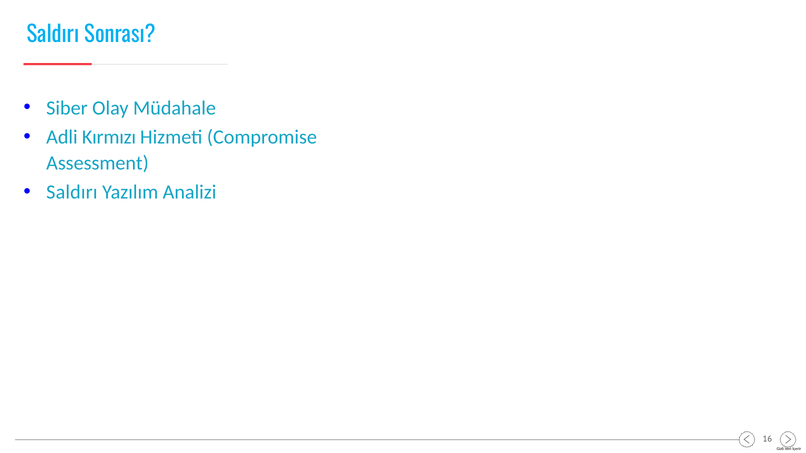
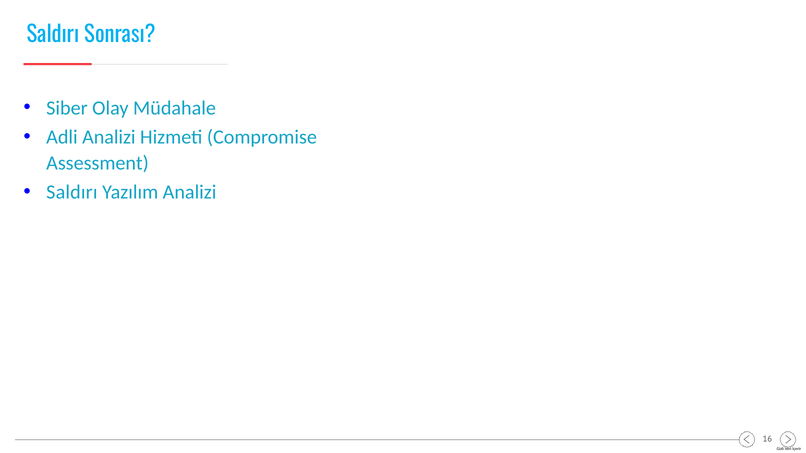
Adli Kırmızı: Kırmızı -> Analizi
